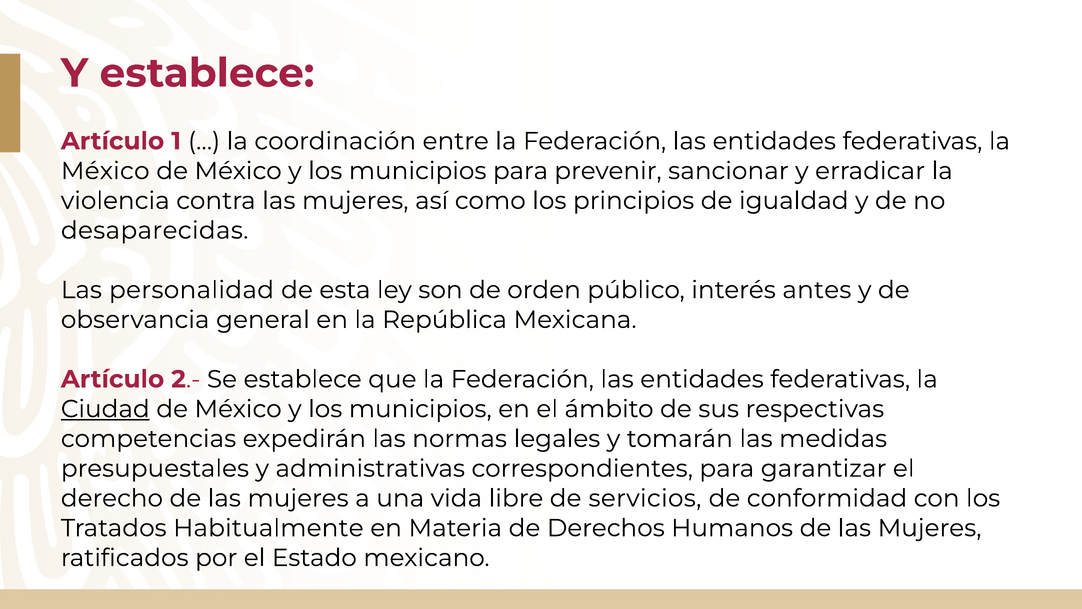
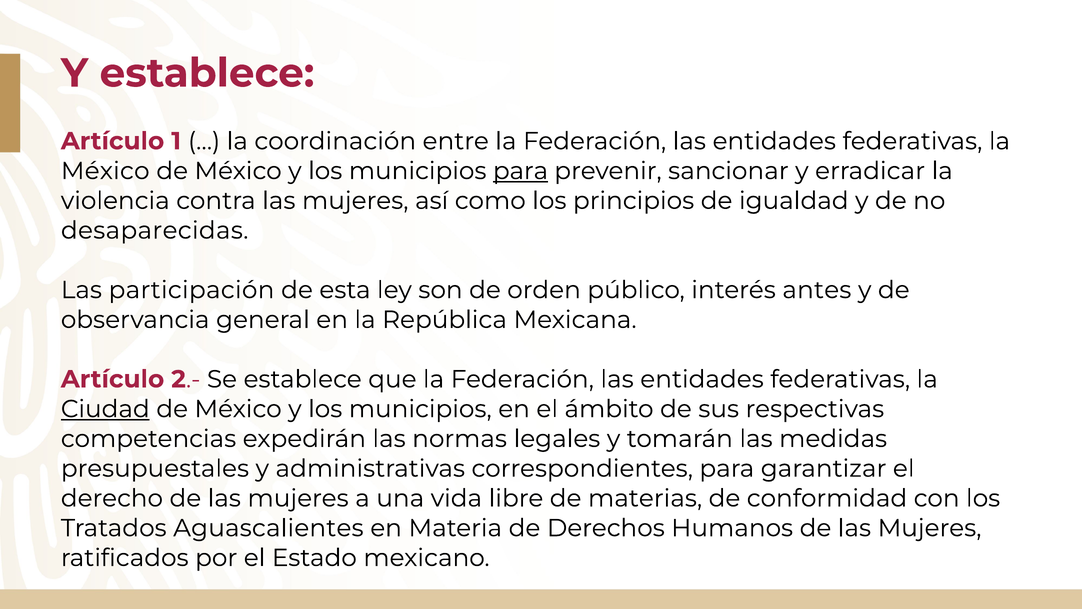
para at (521, 171) underline: none -> present
personalidad: personalidad -> participación
servicios: servicios -> materias
Habitualmente: Habitualmente -> Aguascalientes
